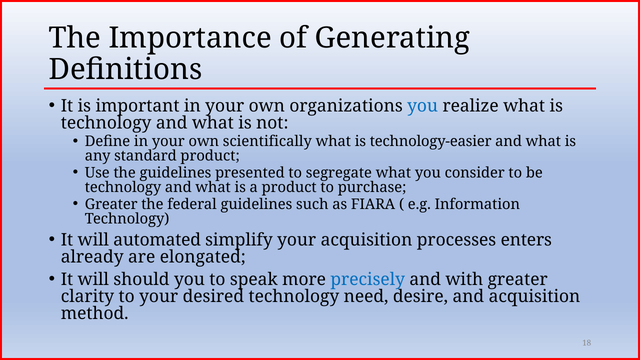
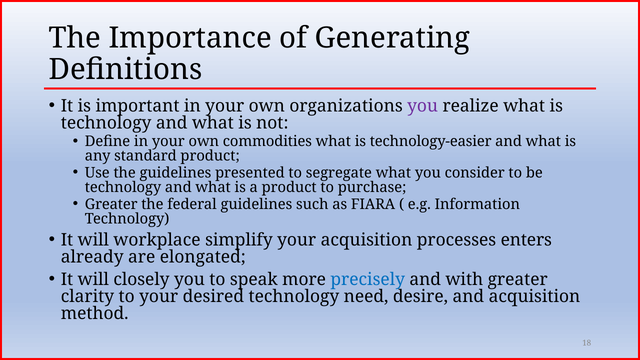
you at (423, 106) colour: blue -> purple
scientifically: scientifically -> commodities
automated: automated -> workplace
should: should -> closely
